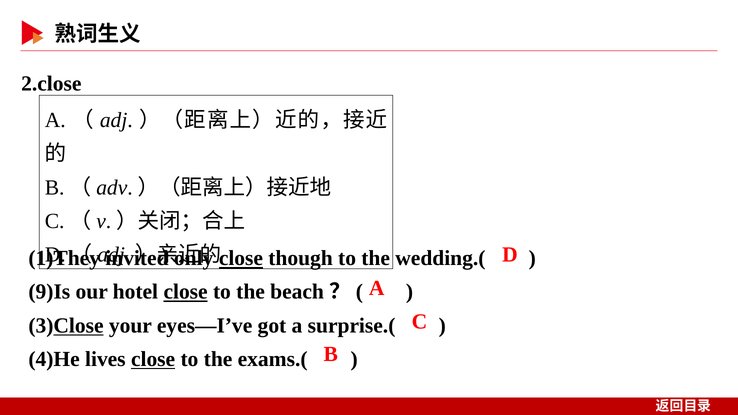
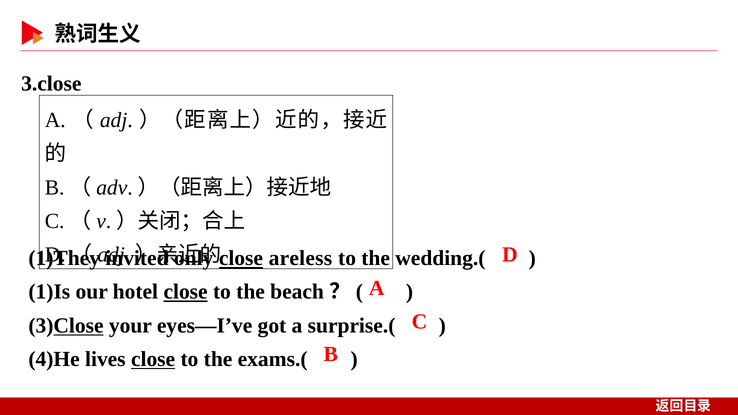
2.close: 2.close -> 3.close
though: though -> areless
9)Is: 9)Is -> 1)Is
